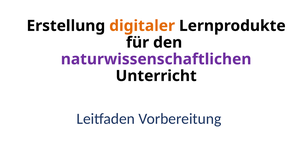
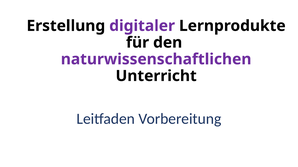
digitaler colour: orange -> purple
